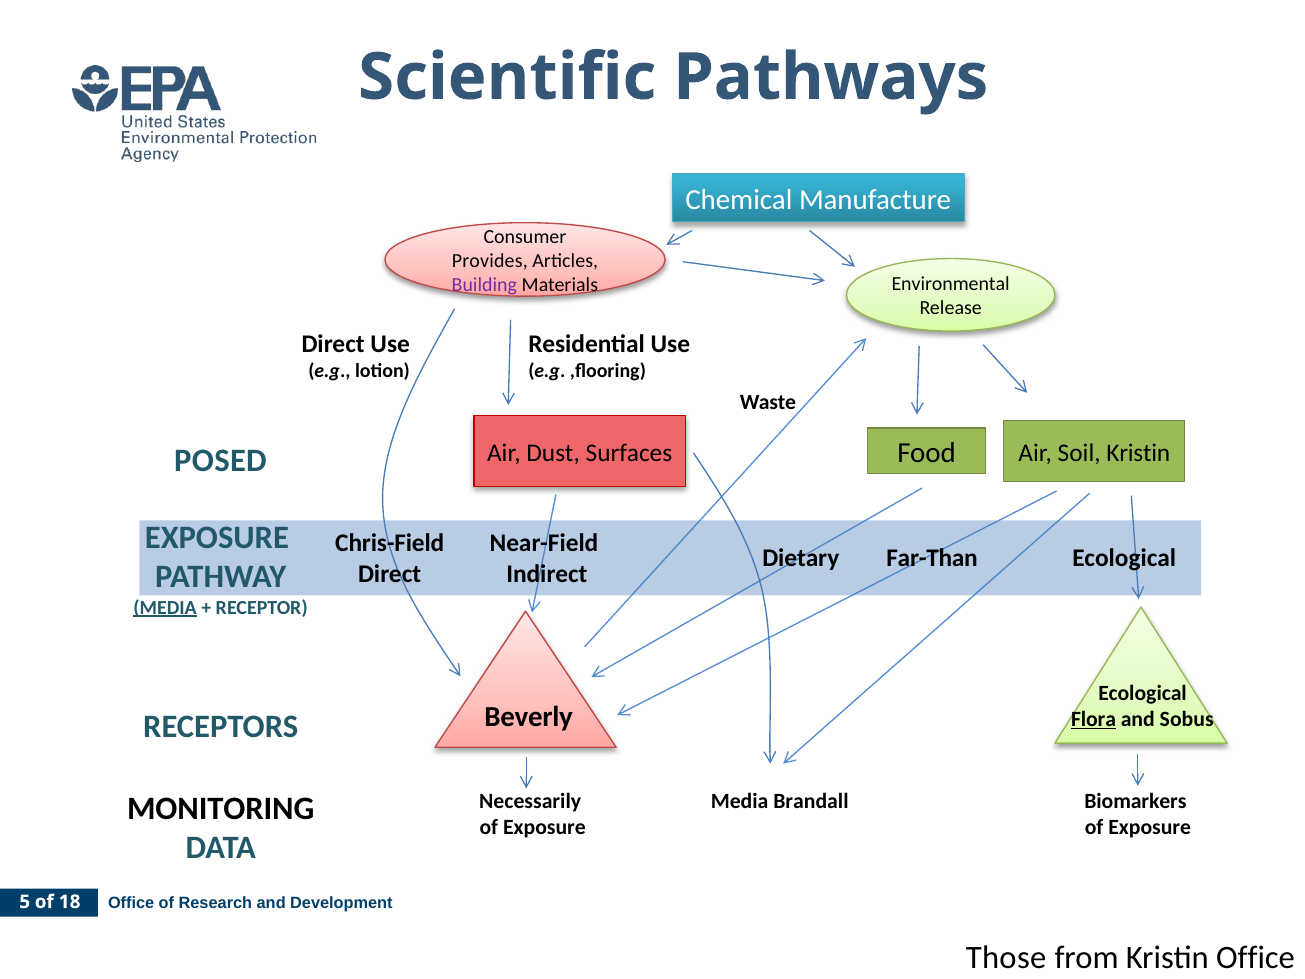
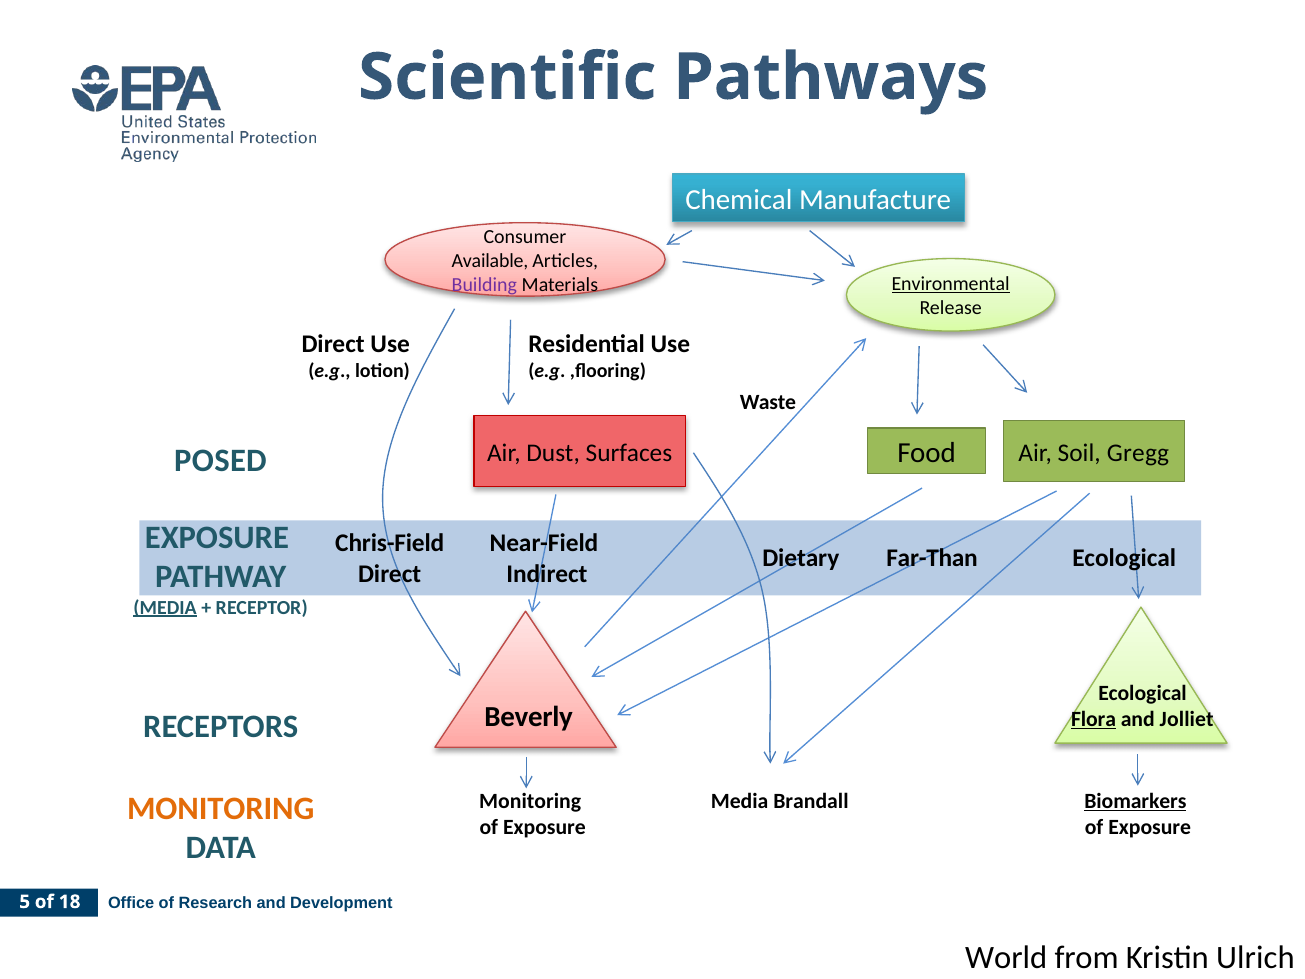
Provides: Provides -> Available
Environmental underline: none -> present
Soil Kristin: Kristin -> Gregg
Sobus: Sobus -> Jolliet
Necessarily at (530, 801): Necessarily -> Monitoring
Biomarkers underline: none -> present
MONITORING at (221, 808) colour: black -> orange
Those: Those -> World
Kristin Office: Office -> Ulrich
